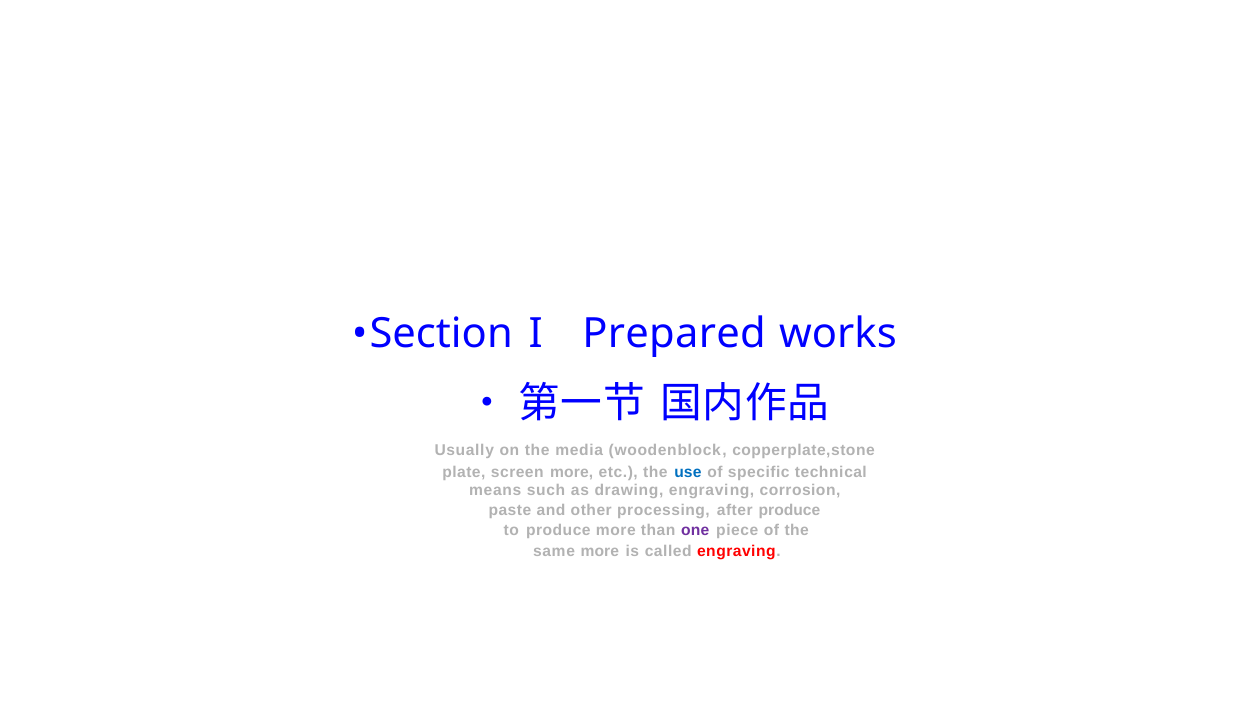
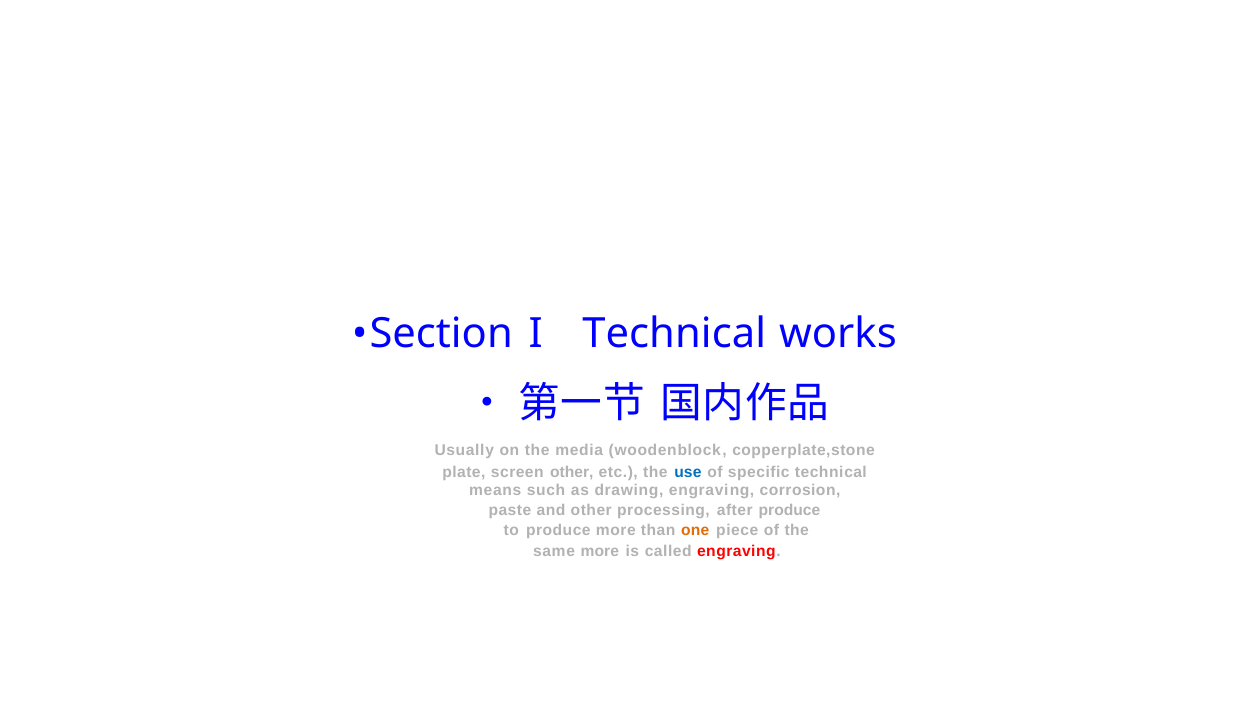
I Prepared: Prepared -> Technical
screen more: more -> other
one colour: purple -> orange
